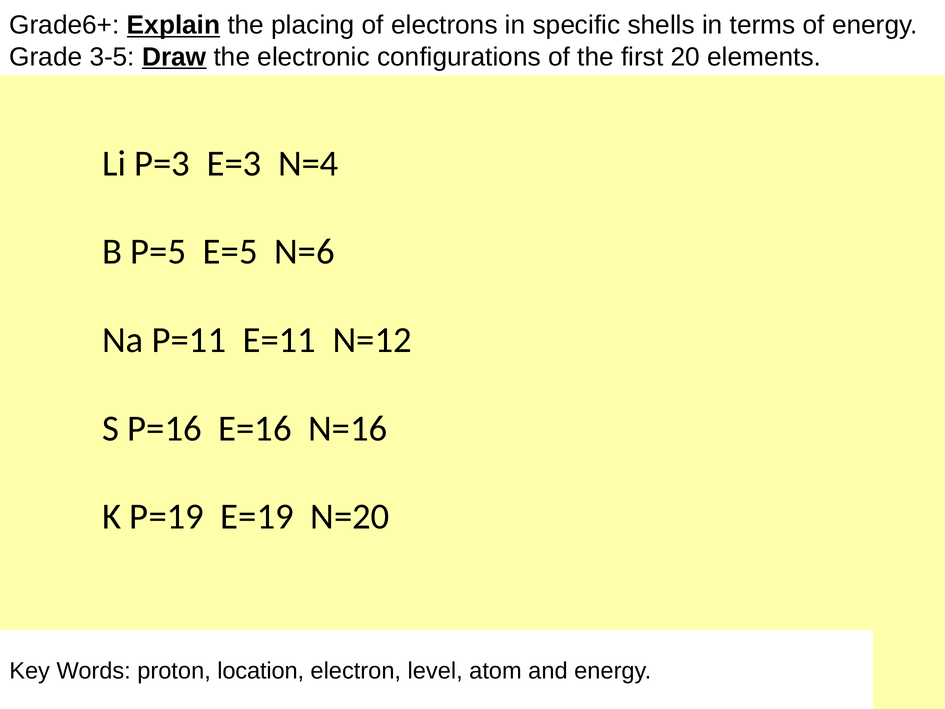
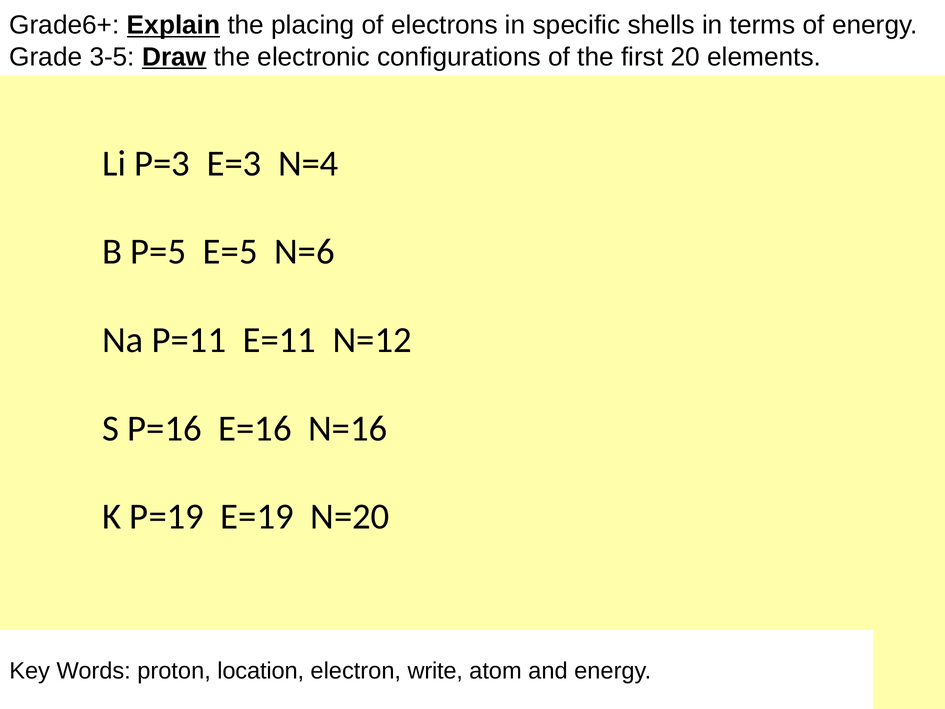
level: level -> write
